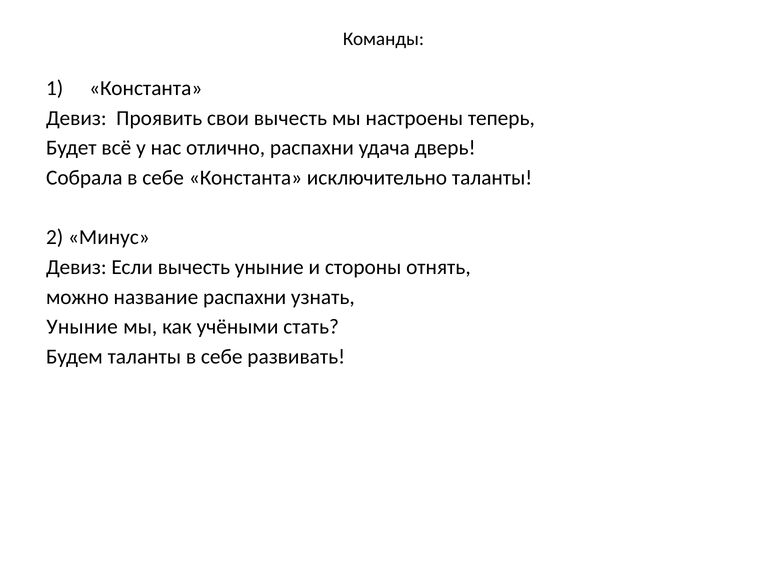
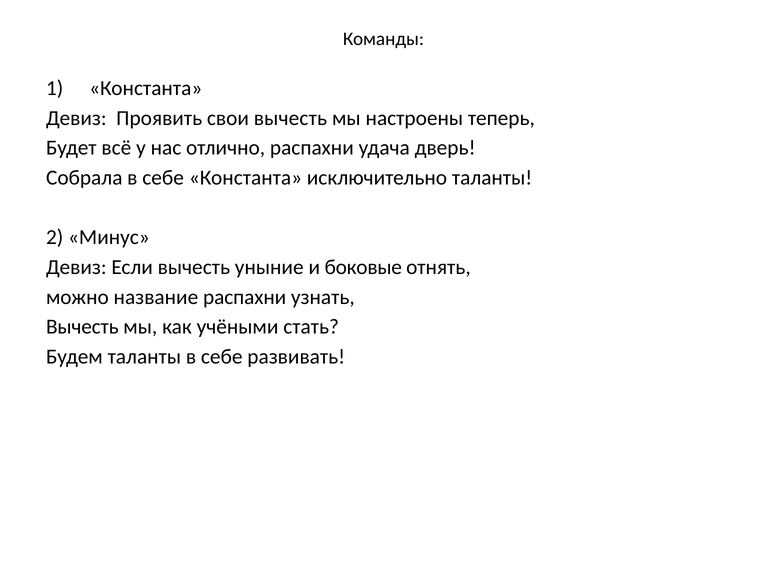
стороны: стороны -> боковые
Уныние at (82, 327): Уныние -> Вычесть
